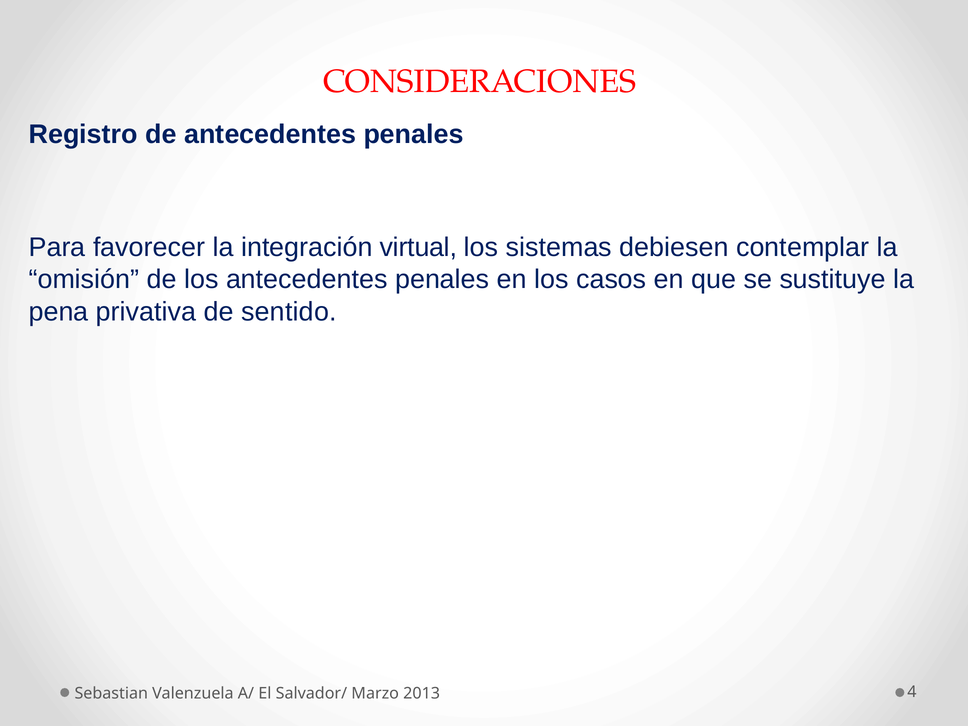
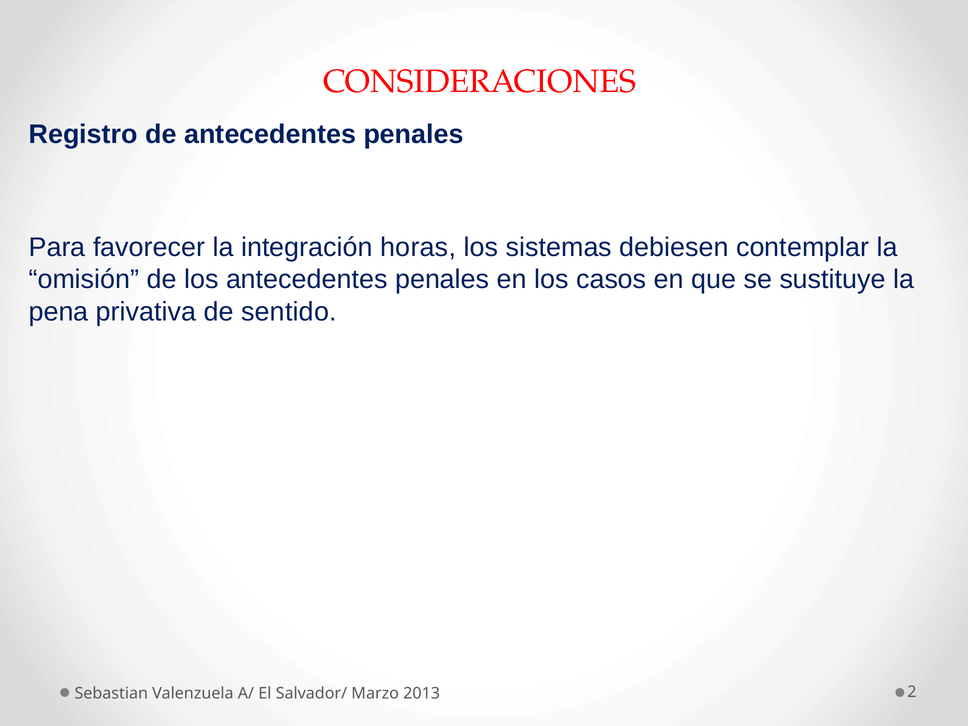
virtual: virtual -> horas
4: 4 -> 2
